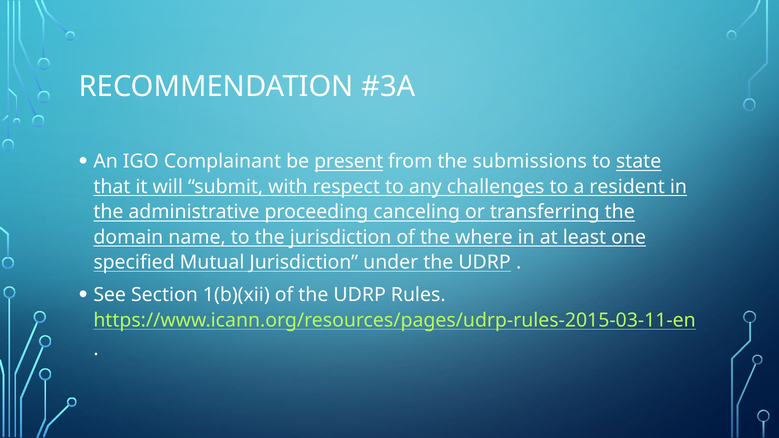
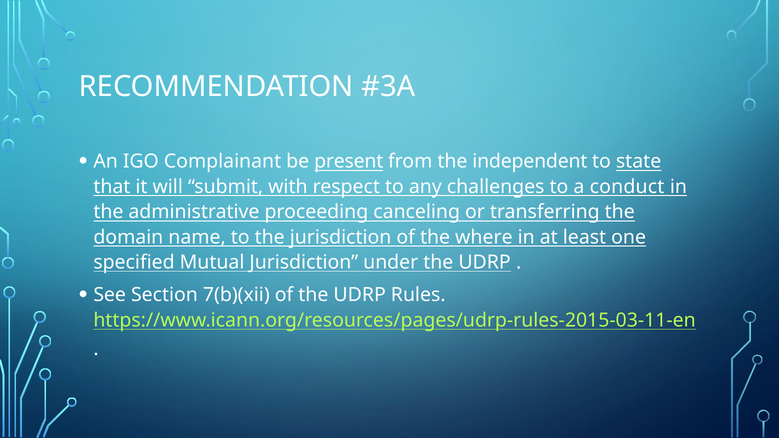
submissions: submissions -> independent
resident: resident -> conduct
1(b)(xii: 1(b)(xii -> 7(b)(xii
